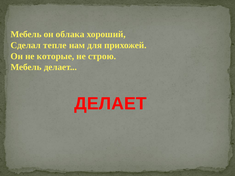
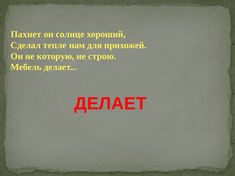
Мебель at (26, 34): Мебель -> Пахнет
облака: облака -> солнце
которые: которые -> которую
